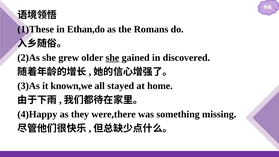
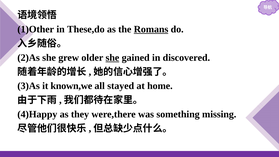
1)These: 1)These -> 1)Other
Ethan,do: Ethan,do -> These,do
Romans underline: none -> present
